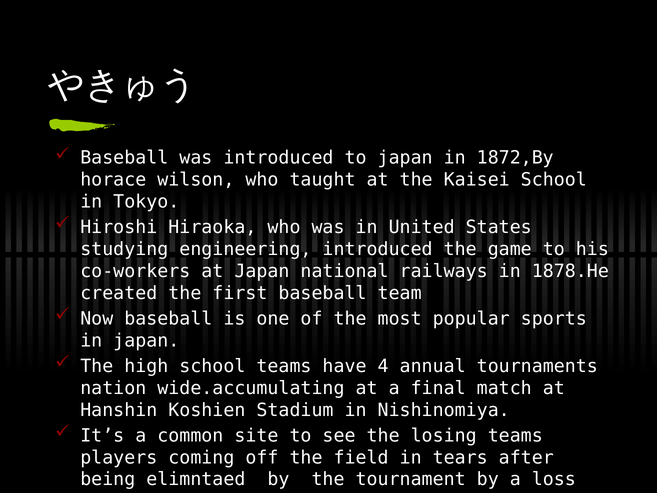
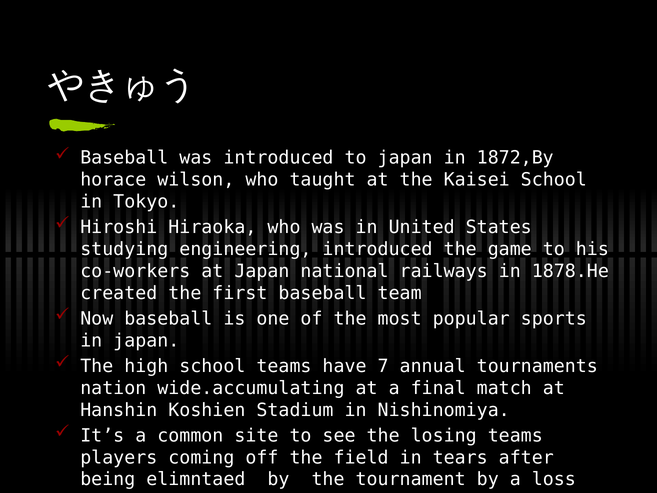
4: 4 -> 7
